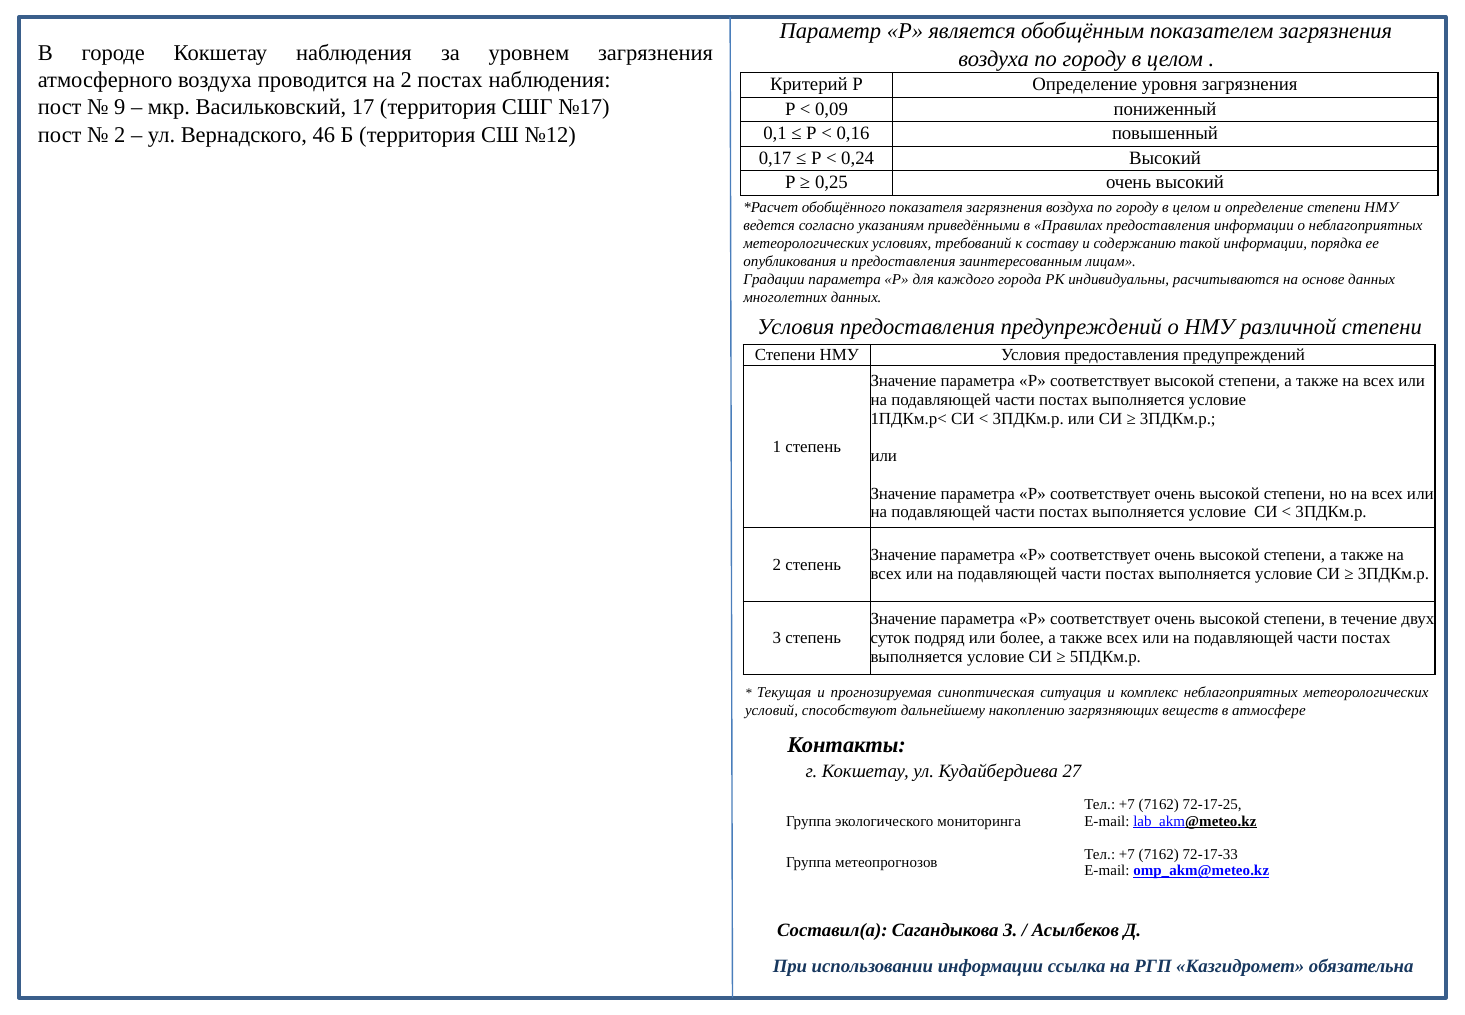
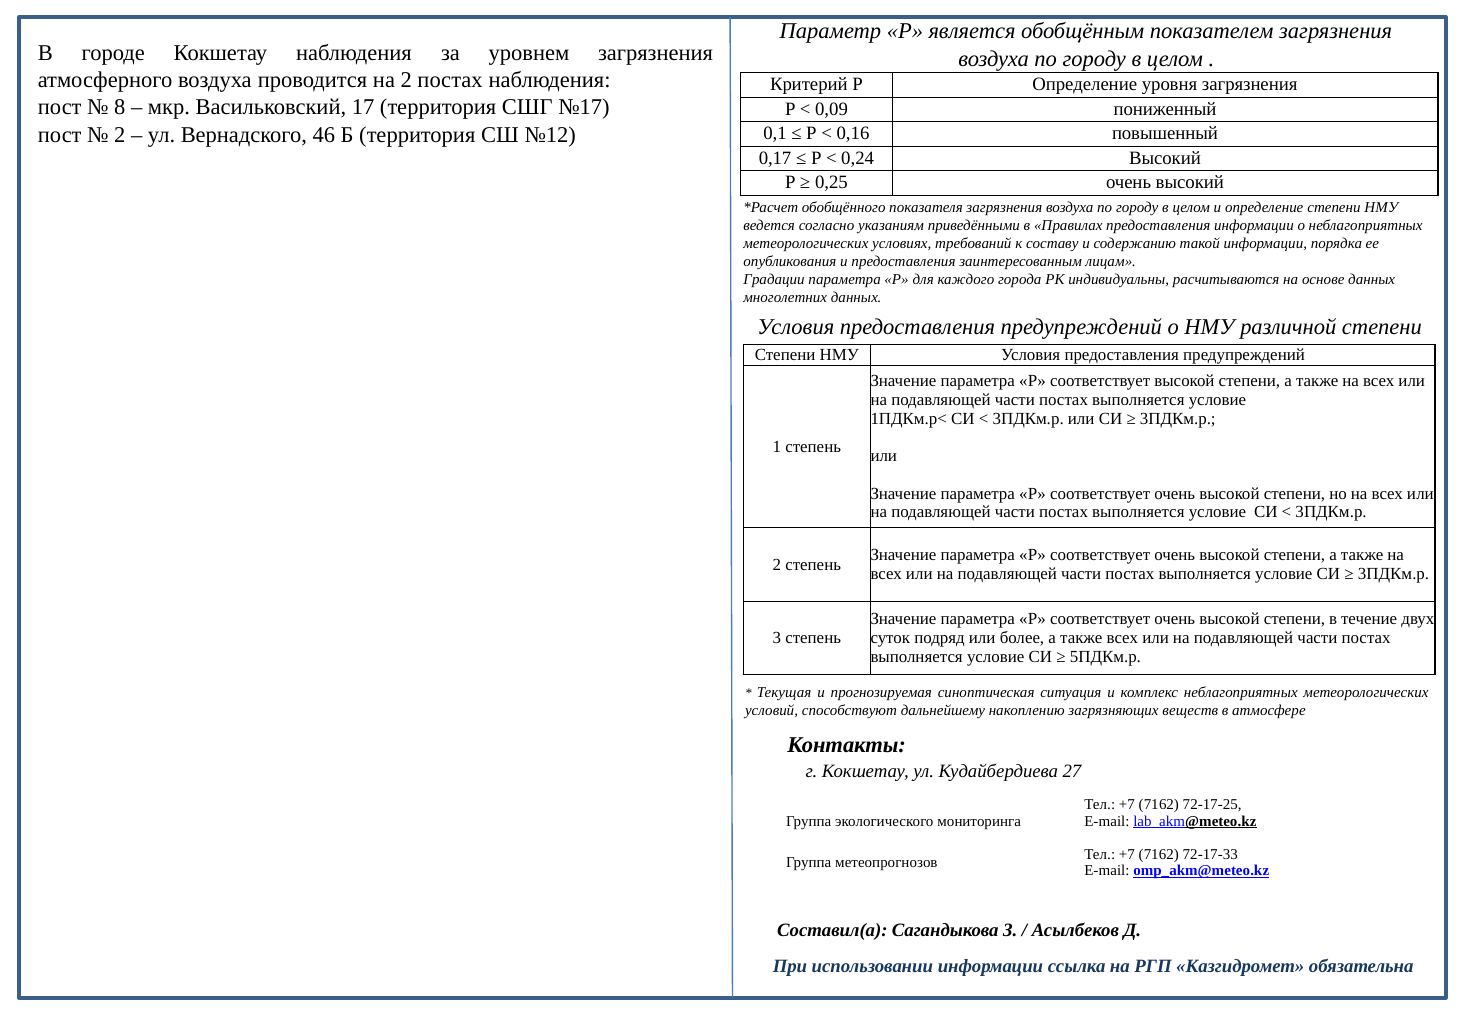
9: 9 -> 8
